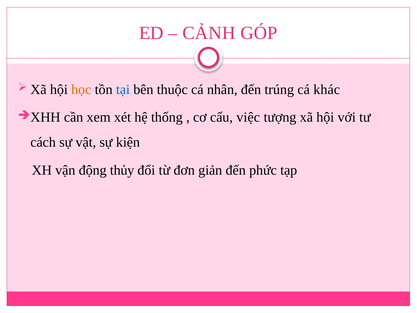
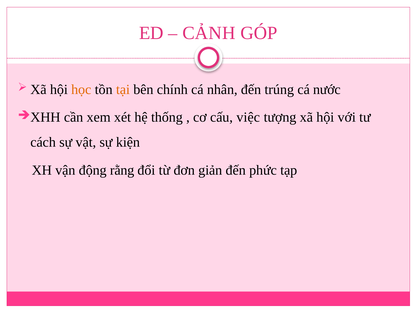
tại colour: blue -> orange
thuộc: thuộc -> chính
khác: khác -> nước
thủy: thủy -> rằng
